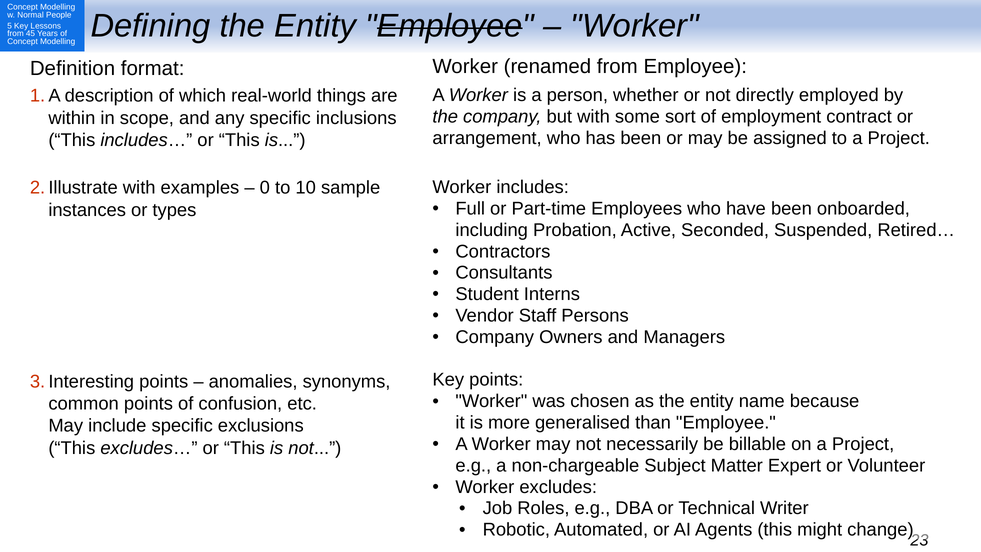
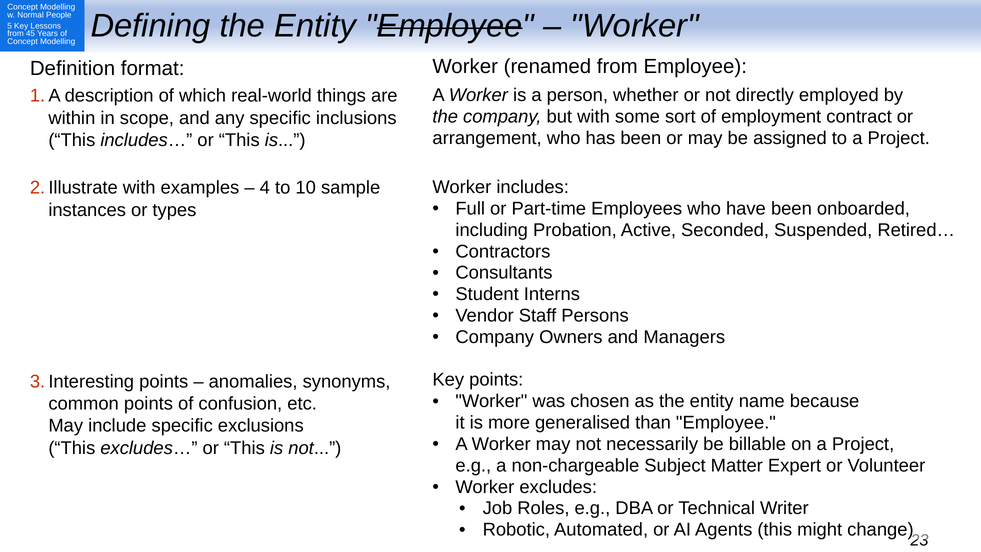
0: 0 -> 4
